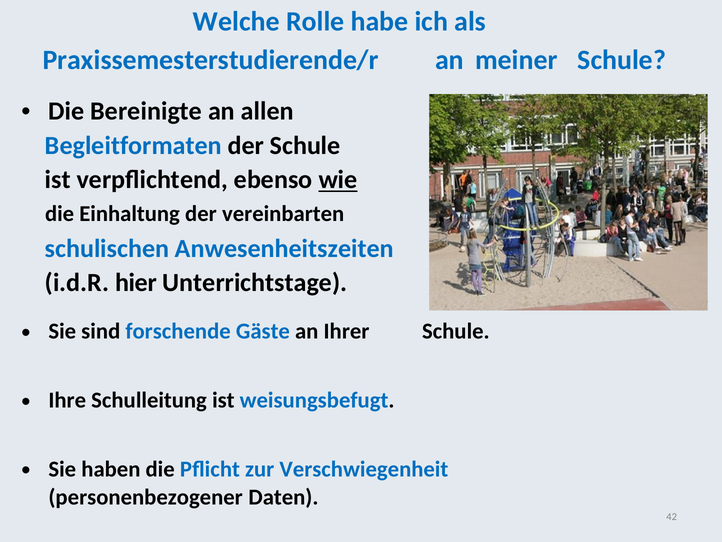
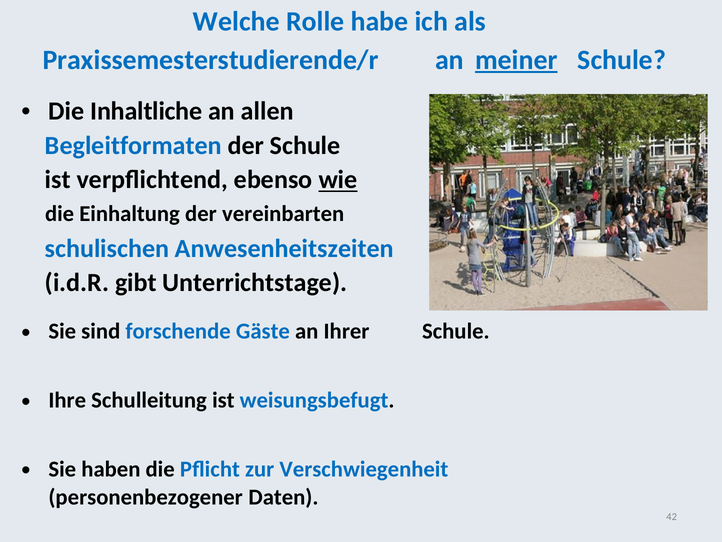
meiner underline: none -> present
Bereinigte: Bereinigte -> Inhaltliche
hier: hier -> gibt
